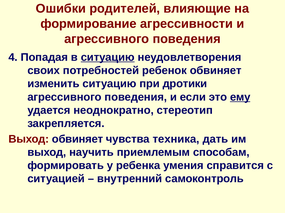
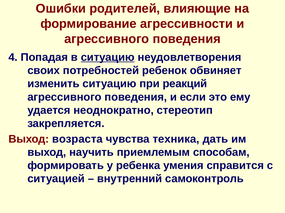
дротики: дротики -> реакций
ему underline: present -> none
Выход обвиняет: обвиняет -> возраста
